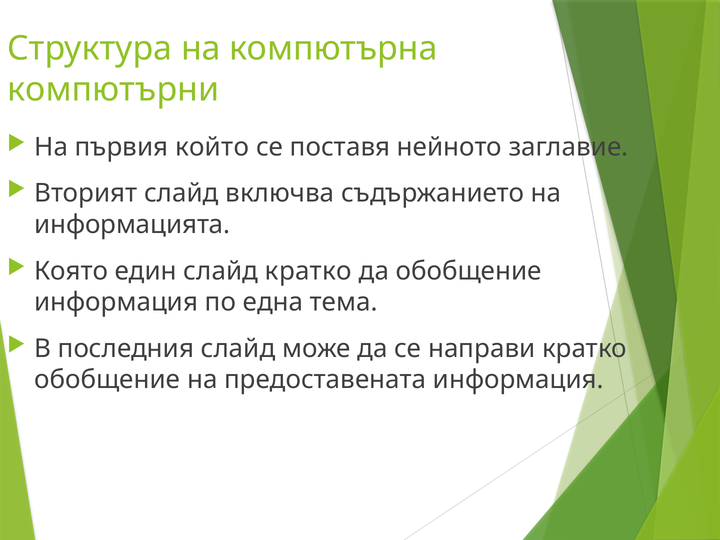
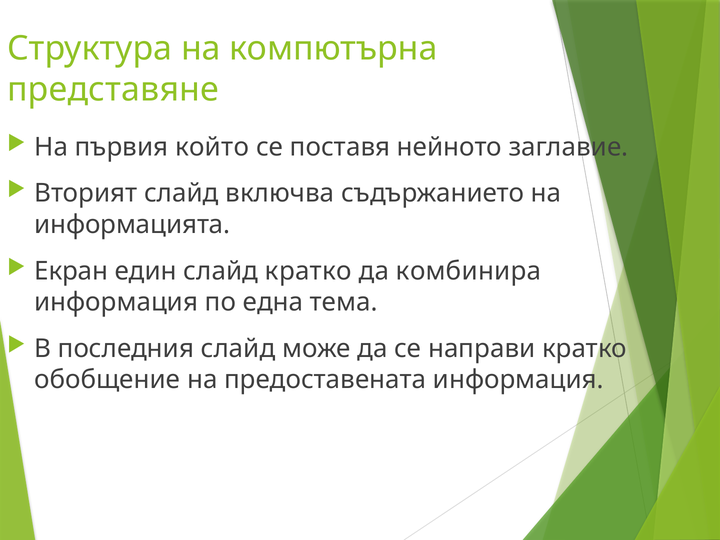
компютърни: компютърни -> представяне
Която: Която -> Екран
да обобщение: обобщение -> комбинира
